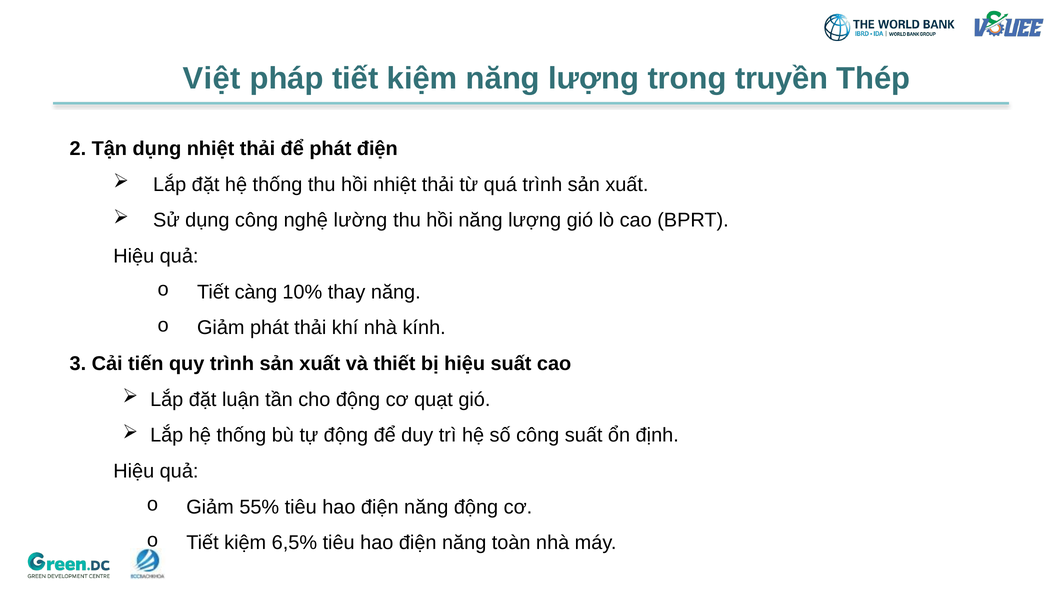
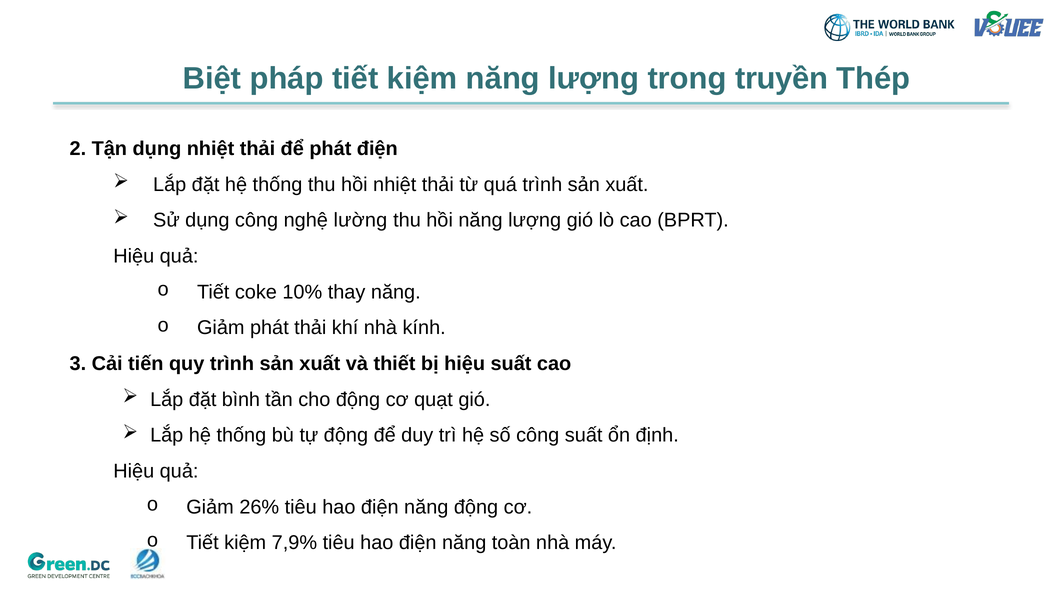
Việt: Việt -> Biệt
càng: càng -> coke
luận: luận -> bình
55%: 55% -> 26%
6,5%: 6,5% -> 7,9%
